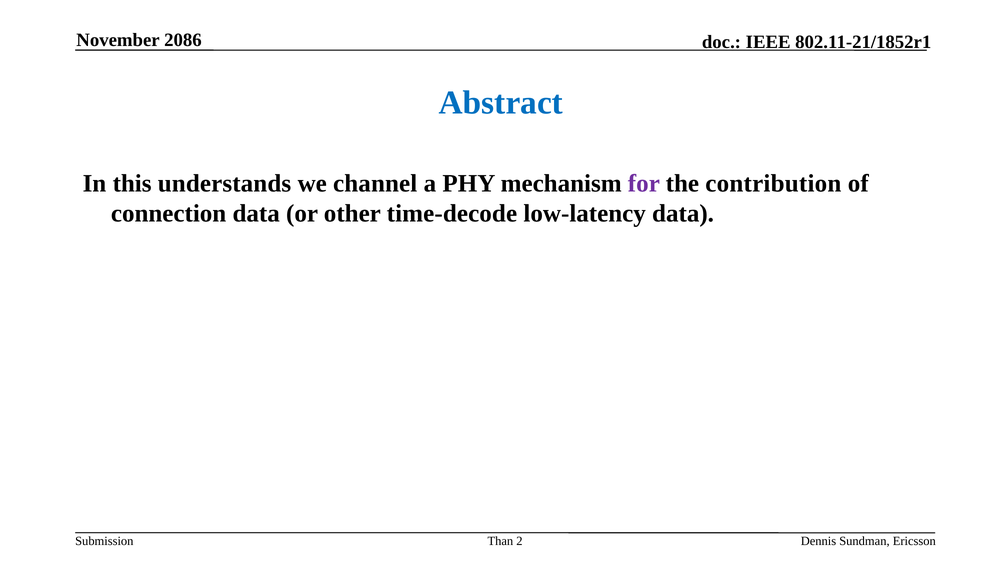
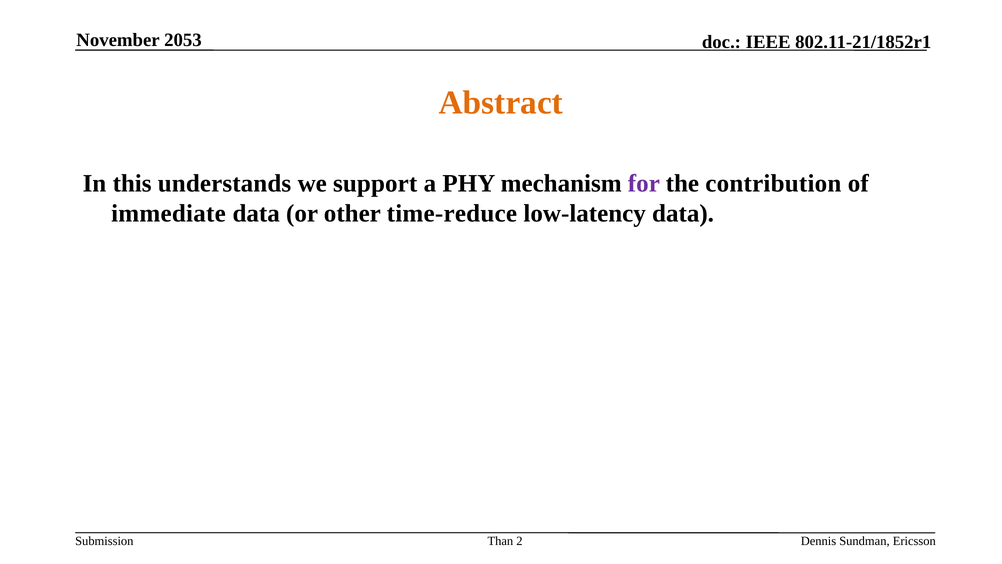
2086: 2086 -> 2053
Abstract colour: blue -> orange
channel: channel -> support
connection: connection -> immediate
time-decode: time-decode -> time-reduce
